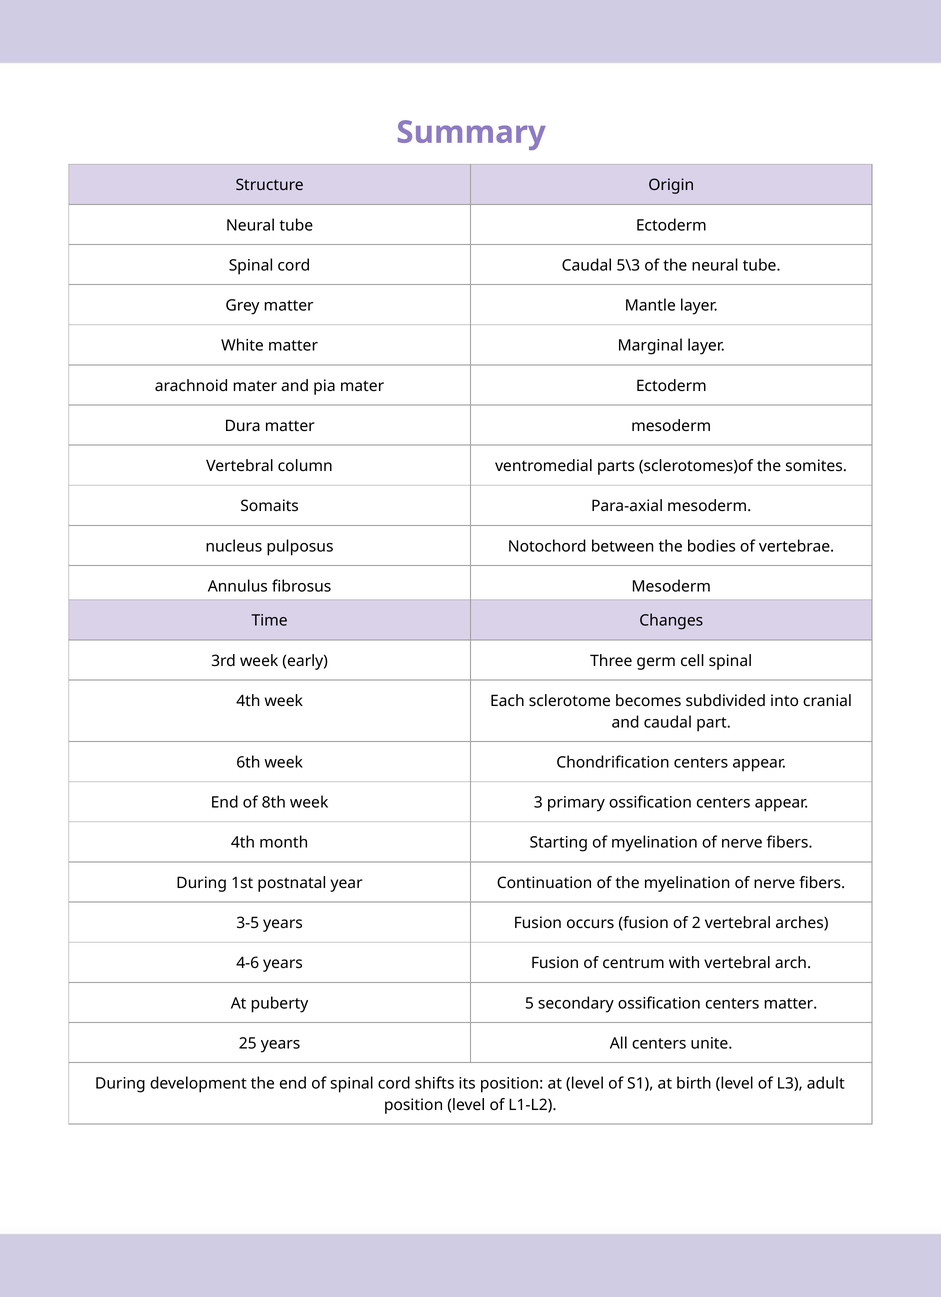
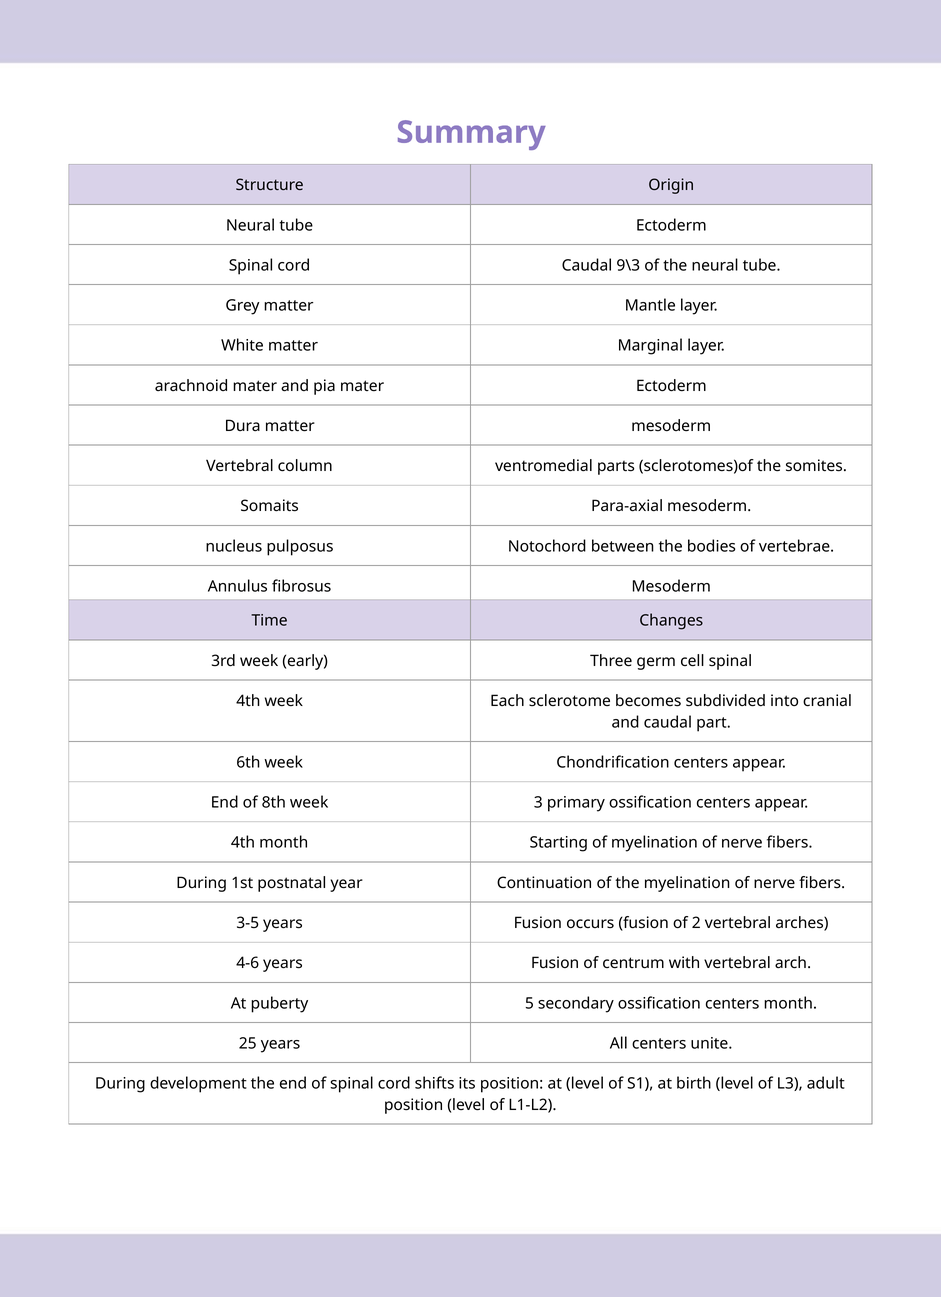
5\3: 5\3 -> 9\3
centers matter: matter -> month
